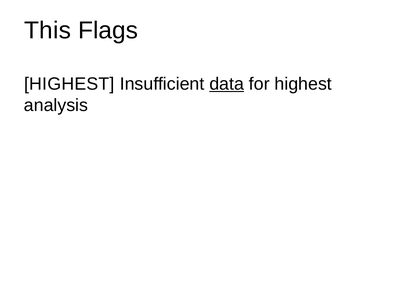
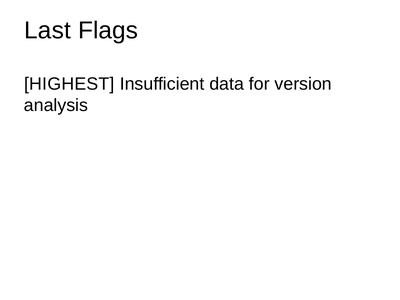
This: This -> Last
data underline: present -> none
for highest: highest -> version
